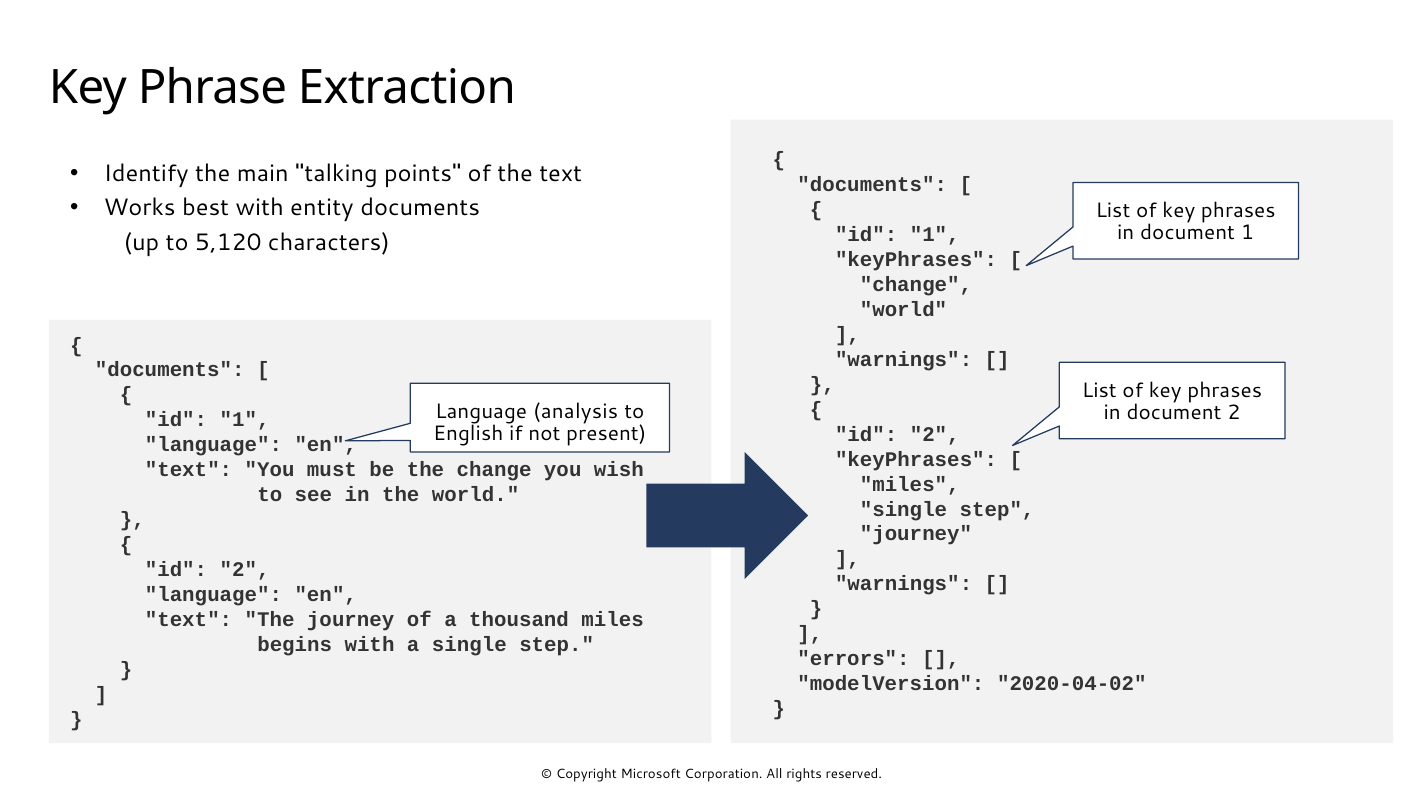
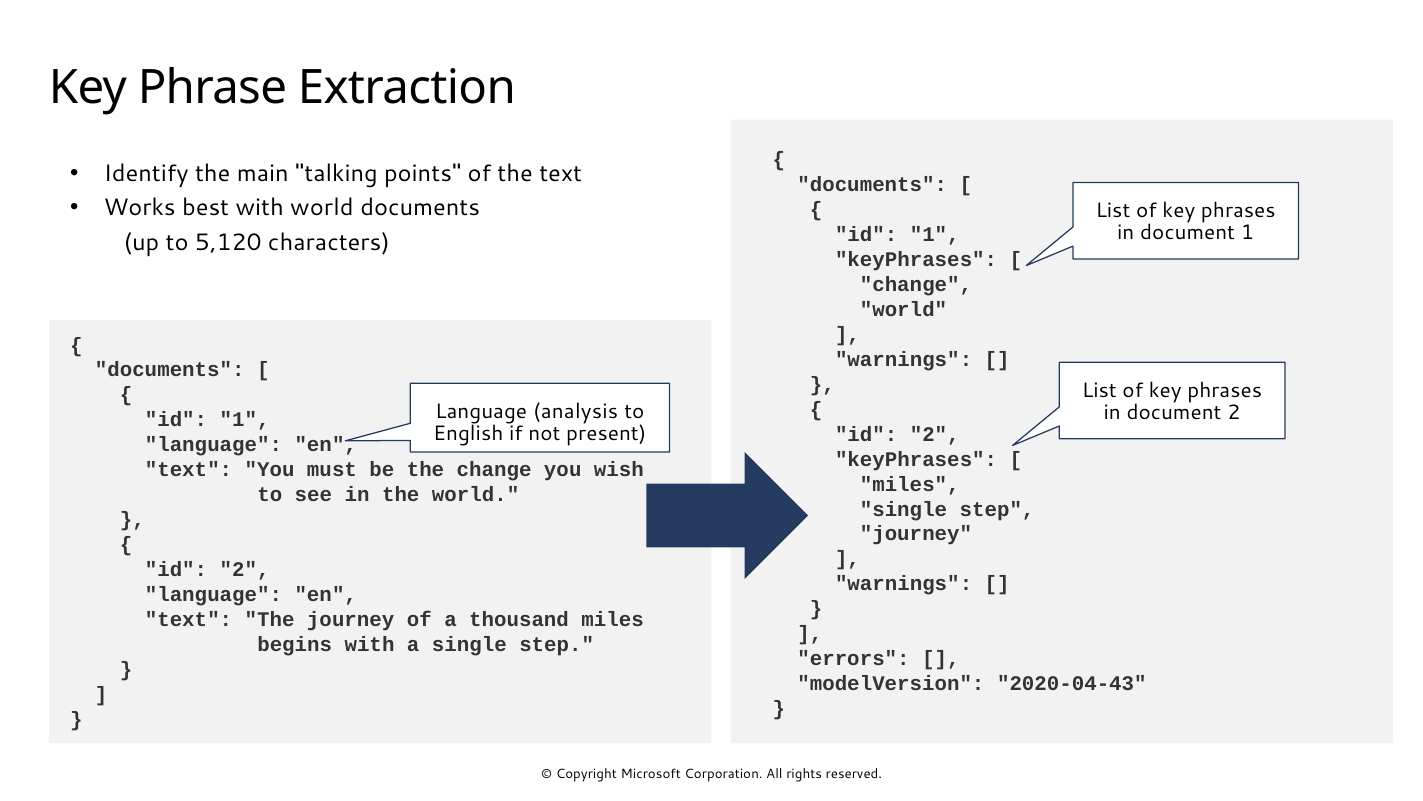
with entity: entity -> world
2020-04-02: 2020-04-02 -> 2020-04-43
